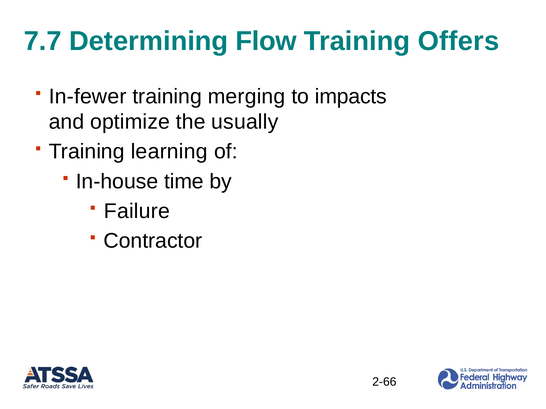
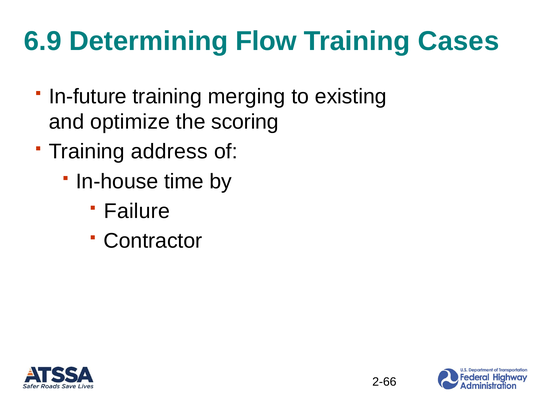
7.7: 7.7 -> 6.9
Offers: Offers -> Cases
In-fewer: In-fewer -> In-future
impacts: impacts -> existing
usually: usually -> scoring
learning: learning -> address
